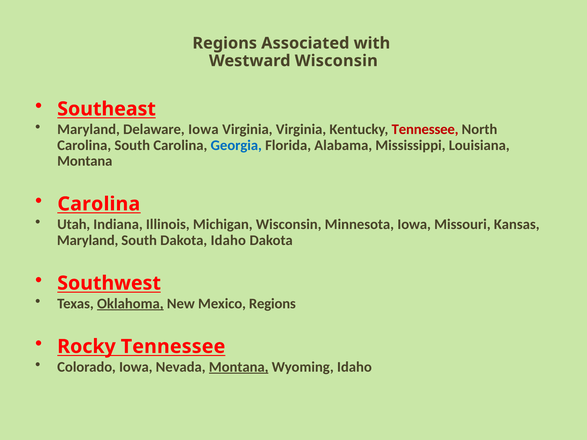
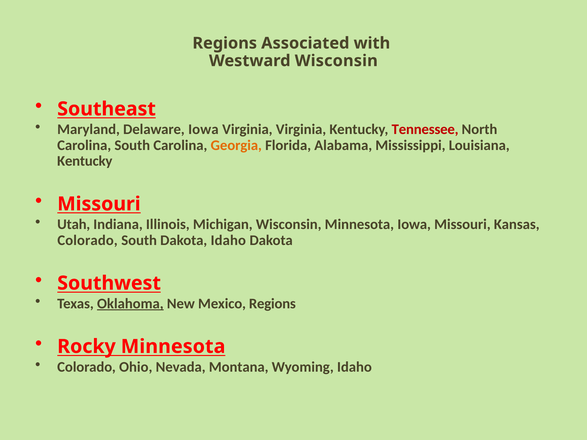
Georgia colour: blue -> orange
Montana at (85, 161): Montana -> Kentucky
Carolina at (99, 204): Carolina -> Missouri
Maryland at (88, 240): Maryland -> Colorado
Rocky Tennessee: Tennessee -> Minnesota
Colorado Iowa: Iowa -> Ohio
Montana at (239, 367) underline: present -> none
